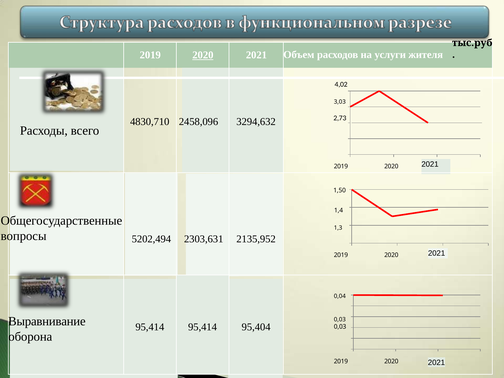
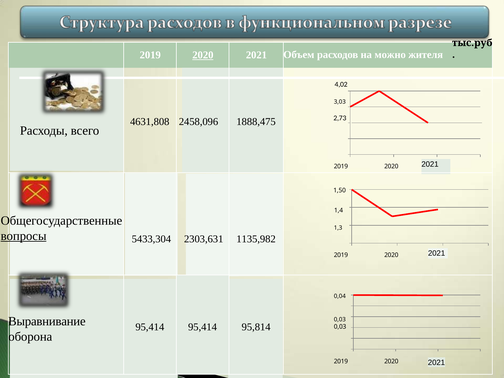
услуги: услуги -> можно
4830,710: 4830,710 -> 4631,808
3294,632: 3294,632 -> 1888,475
вопросы underline: none -> present
2135,952: 2135,952 -> 1135,982
5202,494: 5202,494 -> 5433,304
95,404: 95,404 -> 95,814
